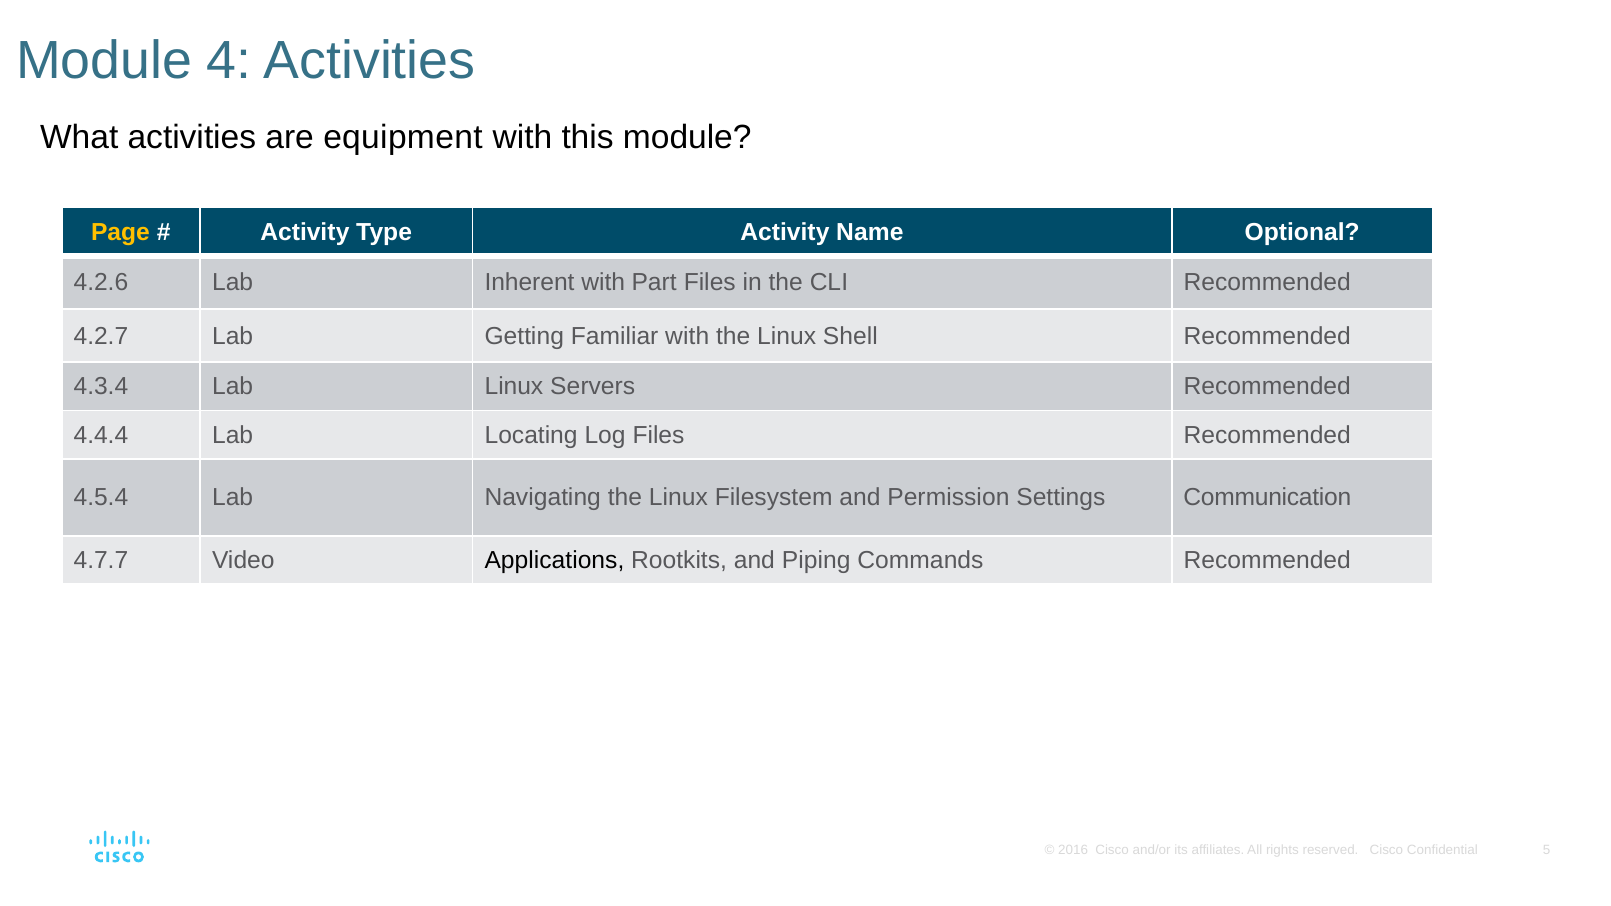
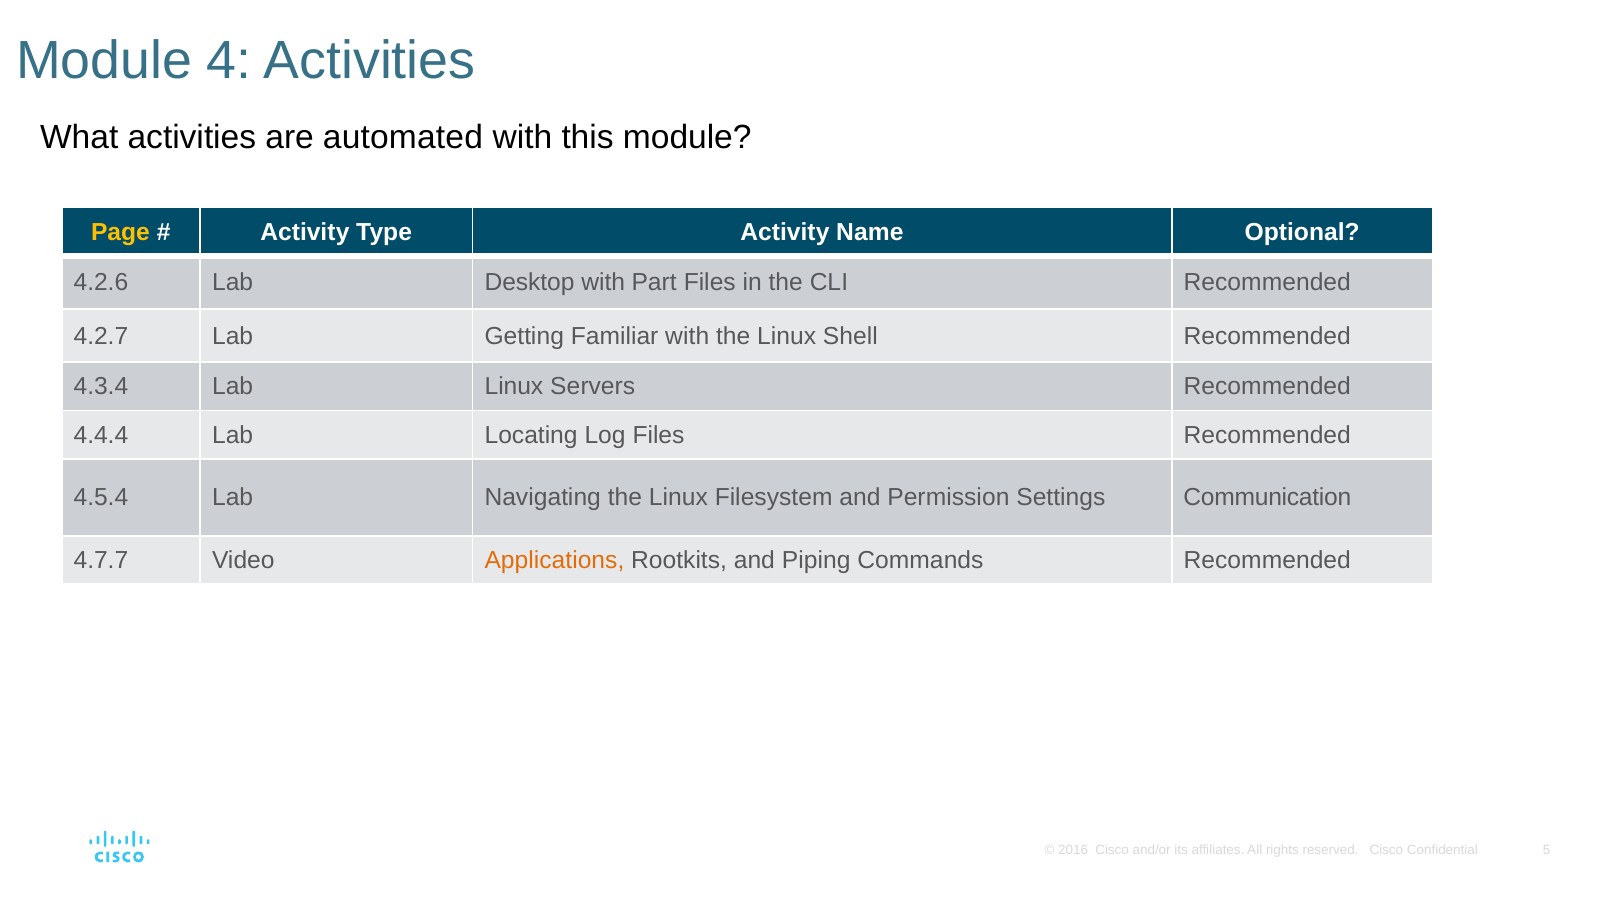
equipment: equipment -> automated
Inherent: Inherent -> Desktop
Applications colour: black -> orange
